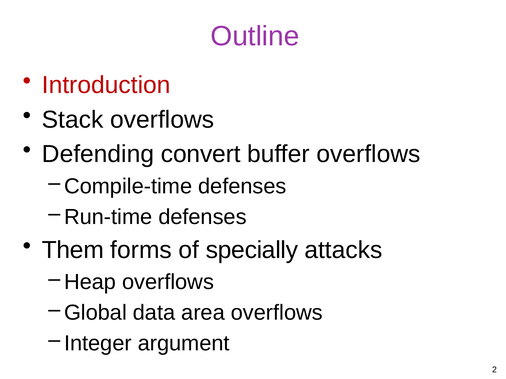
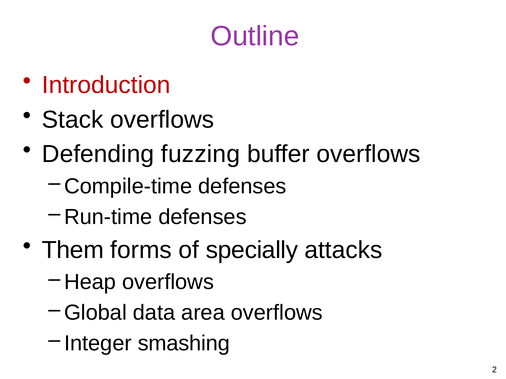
convert: convert -> fuzzing
argument: argument -> smashing
